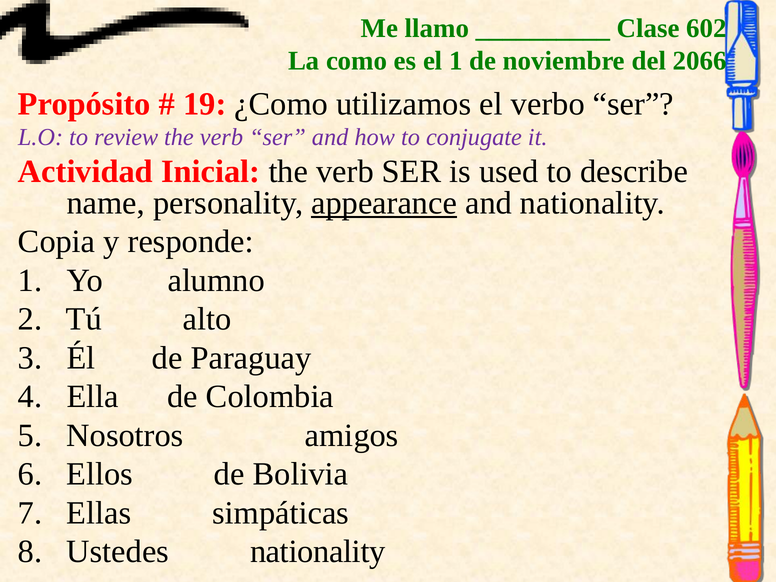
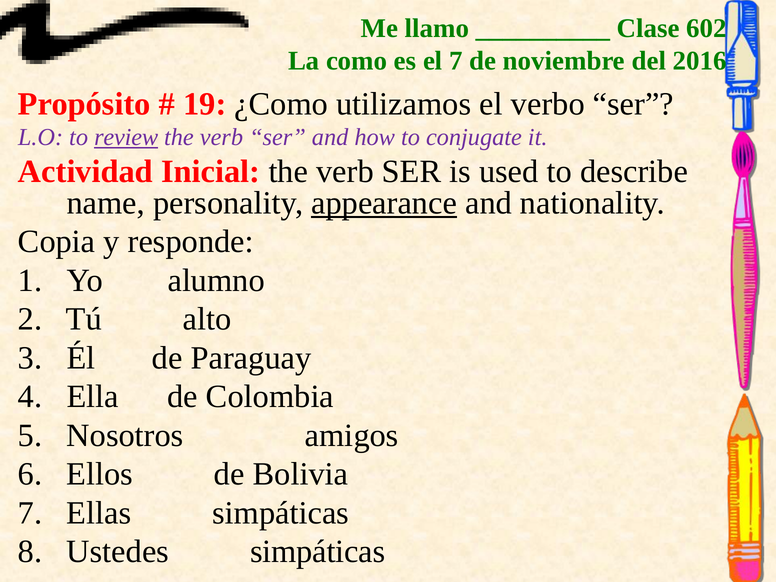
el 1: 1 -> 7
2066: 2066 -> 2016
review underline: none -> present
Ustedes nationality: nationality -> simpáticas
